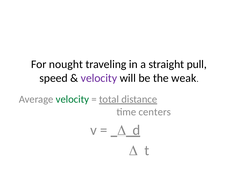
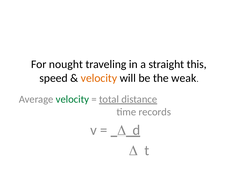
pull: pull -> this
velocity at (99, 78) colour: purple -> orange
centers: centers -> records
